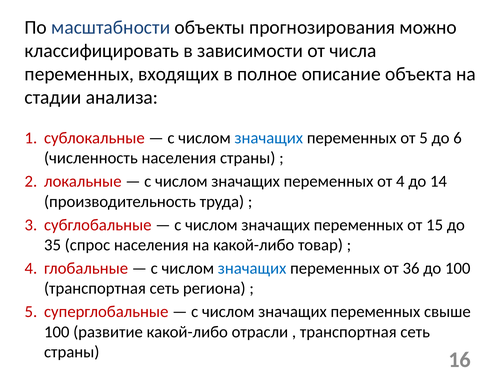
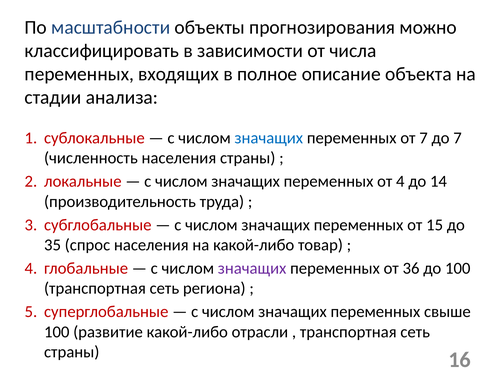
от 5: 5 -> 7
до 6: 6 -> 7
значащих at (252, 268) colour: blue -> purple
